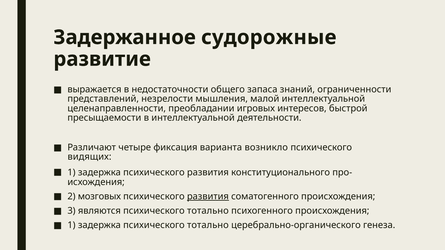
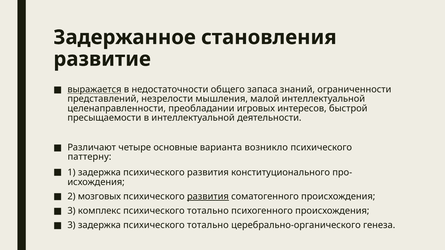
судорожные: судорожные -> становления
выражается underline: none -> present
фиксация: фиксация -> основные
видящих: видящих -> паттерну
являются: являются -> комплекс
1 at (71, 226): 1 -> 3
